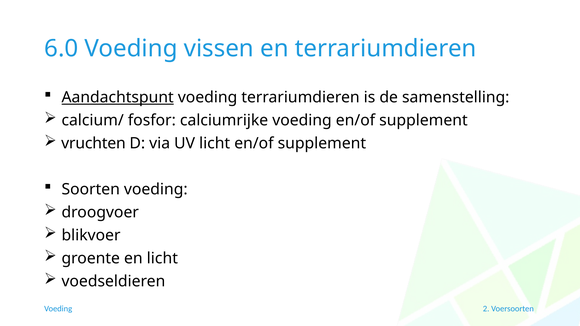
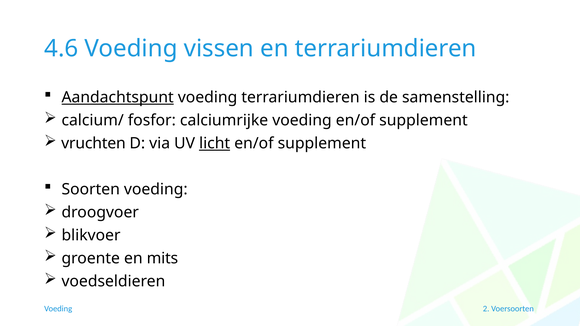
6.0: 6.0 -> 4.6
licht at (215, 143) underline: none -> present
en licht: licht -> mits
